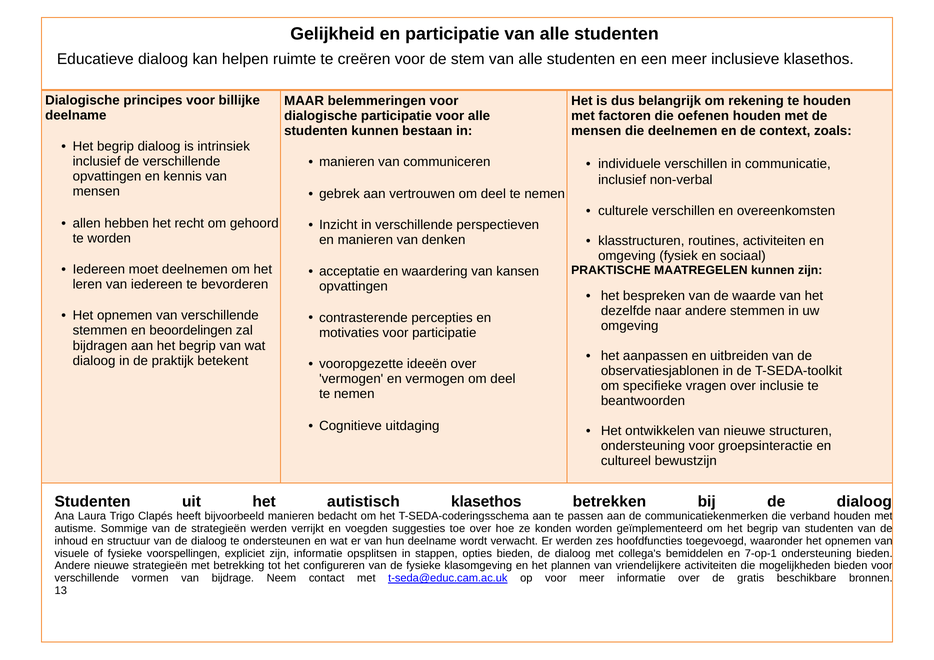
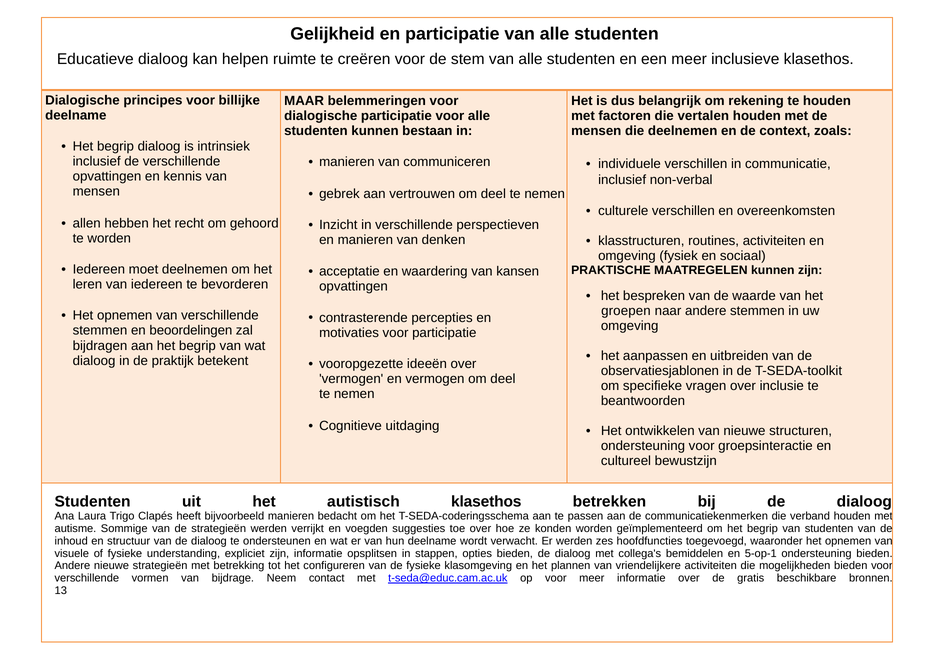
oefenen: oefenen -> vertalen
dezelfde: dezelfde -> groepen
voorspellingen: voorspellingen -> understanding
7-op-1: 7-op-1 -> 5-op-1
